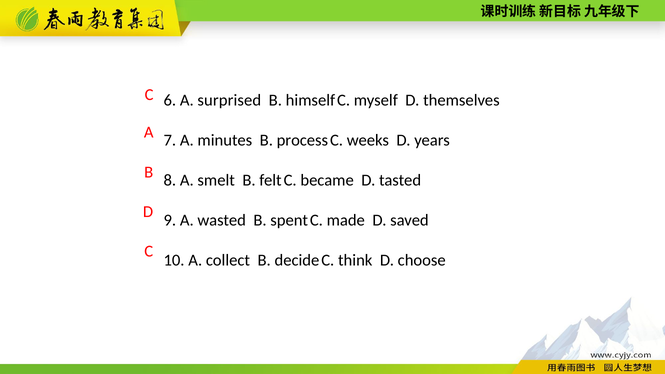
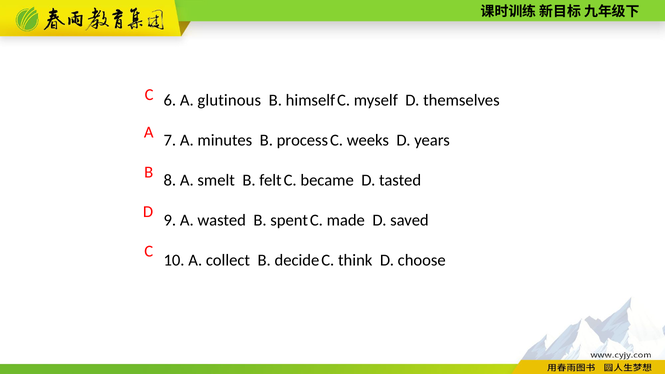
surprised: surprised -> glutinous
